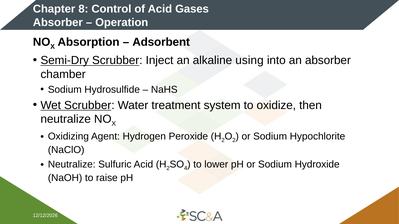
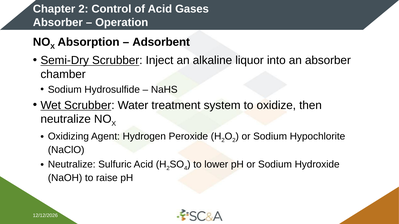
Chapter 8: 8 -> 2
using: using -> liquor
